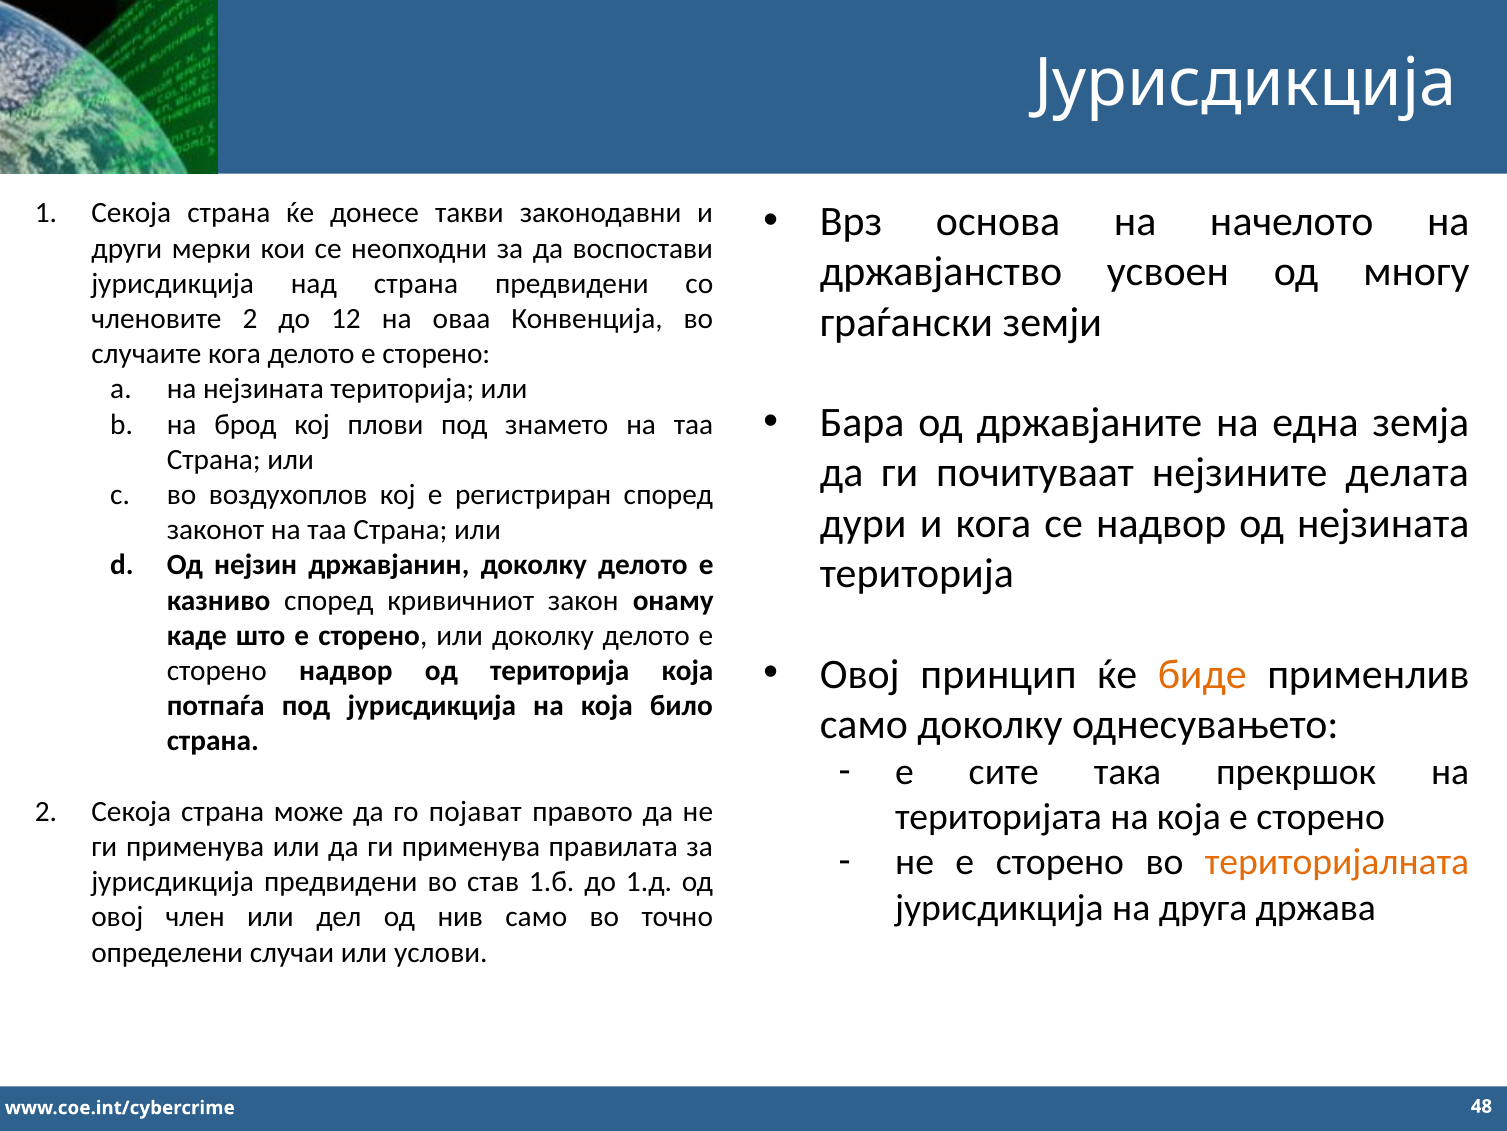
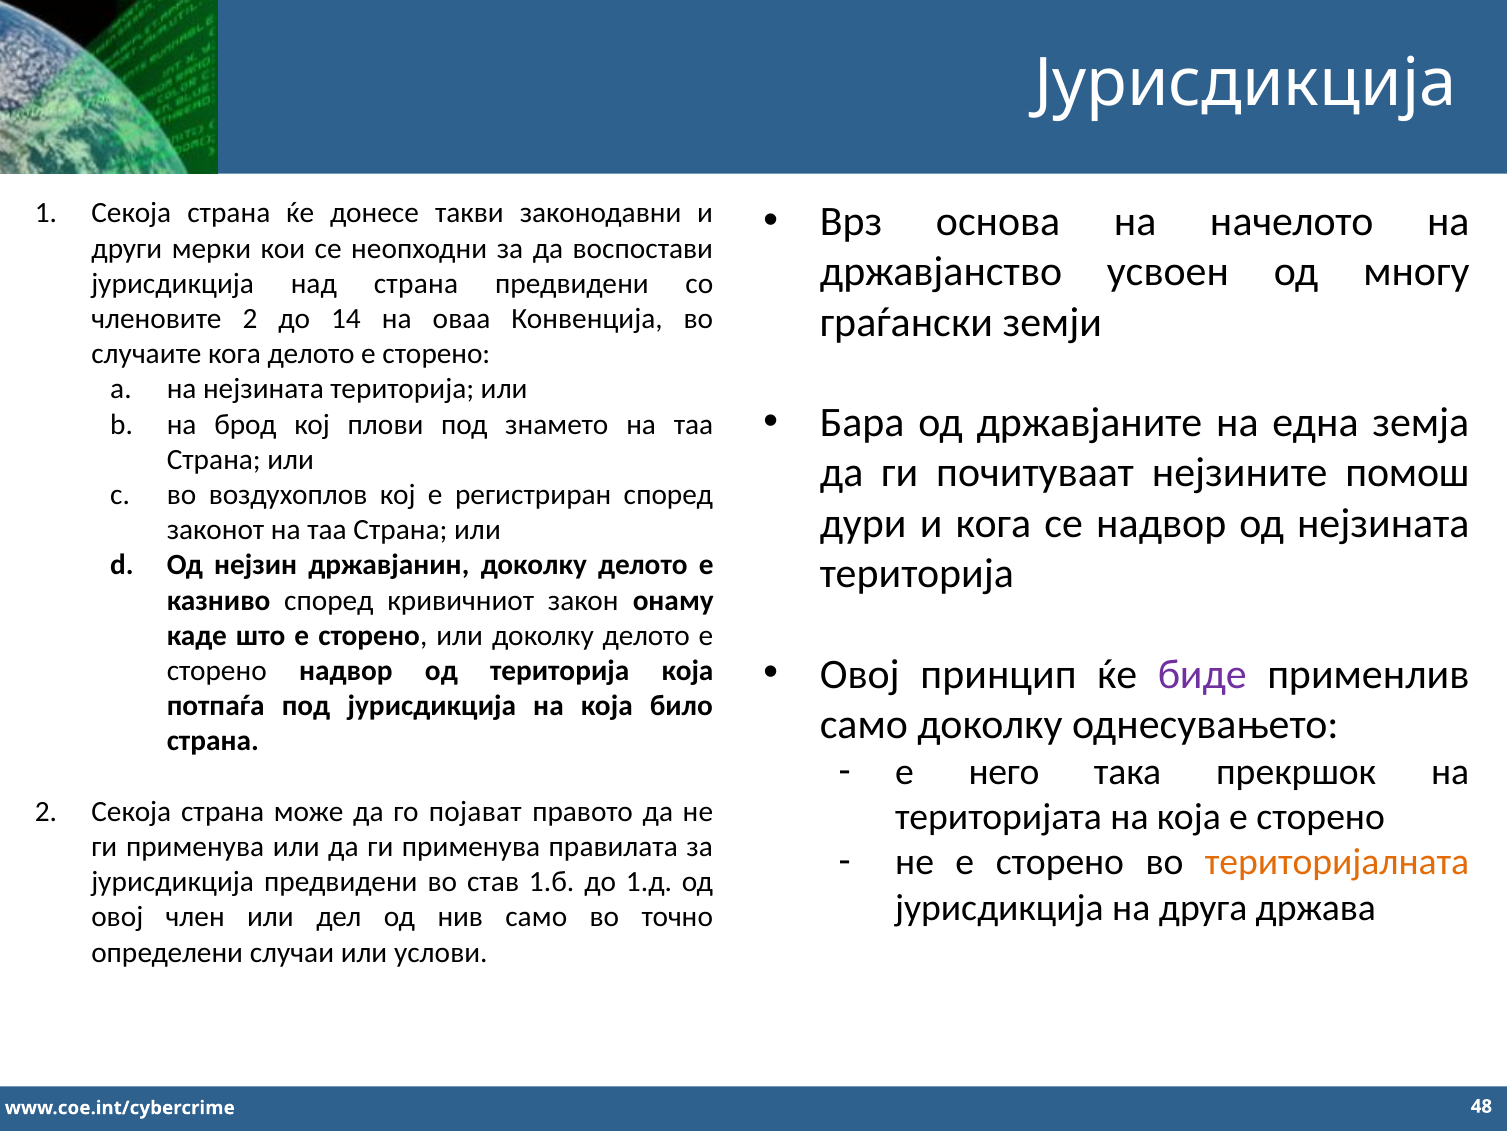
12: 12 -> 14
делата: делата -> помош
биде colour: orange -> purple
сите: сите -> него
